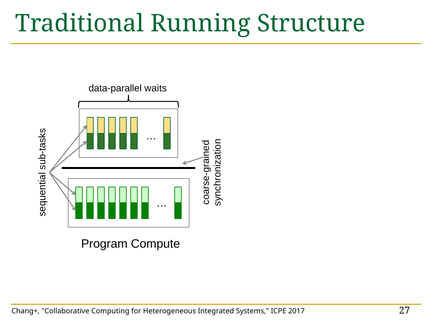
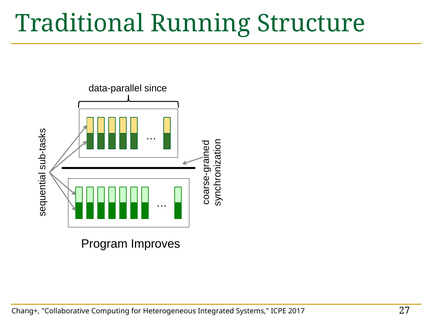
waits: waits -> since
Compute: Compute -> Improves
